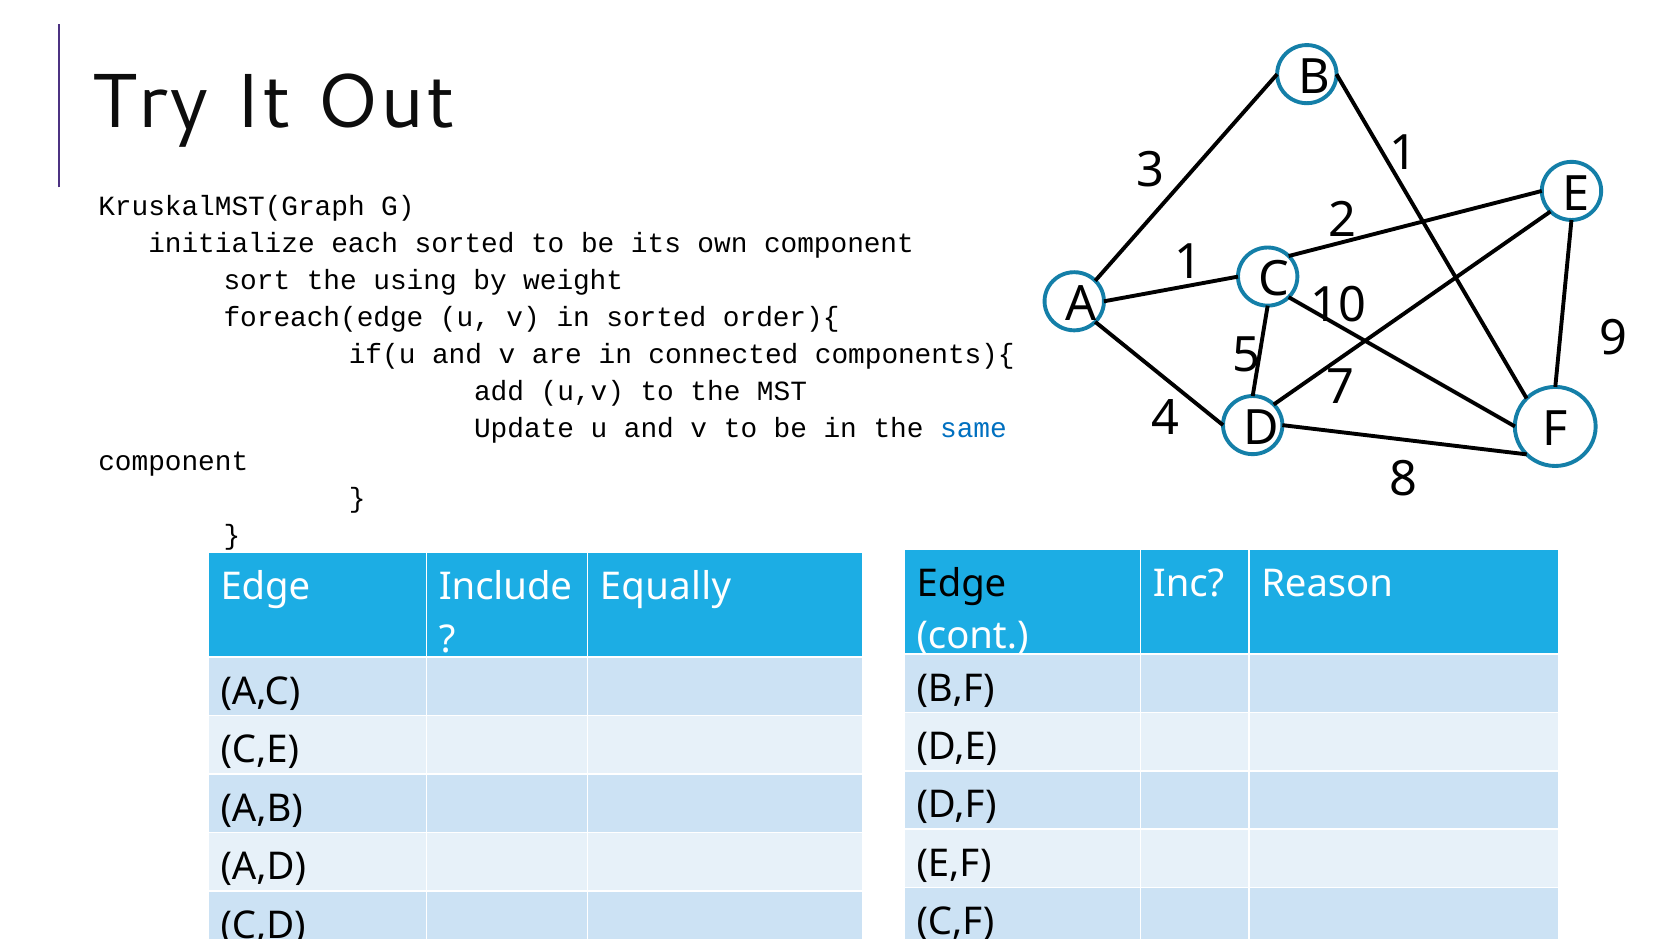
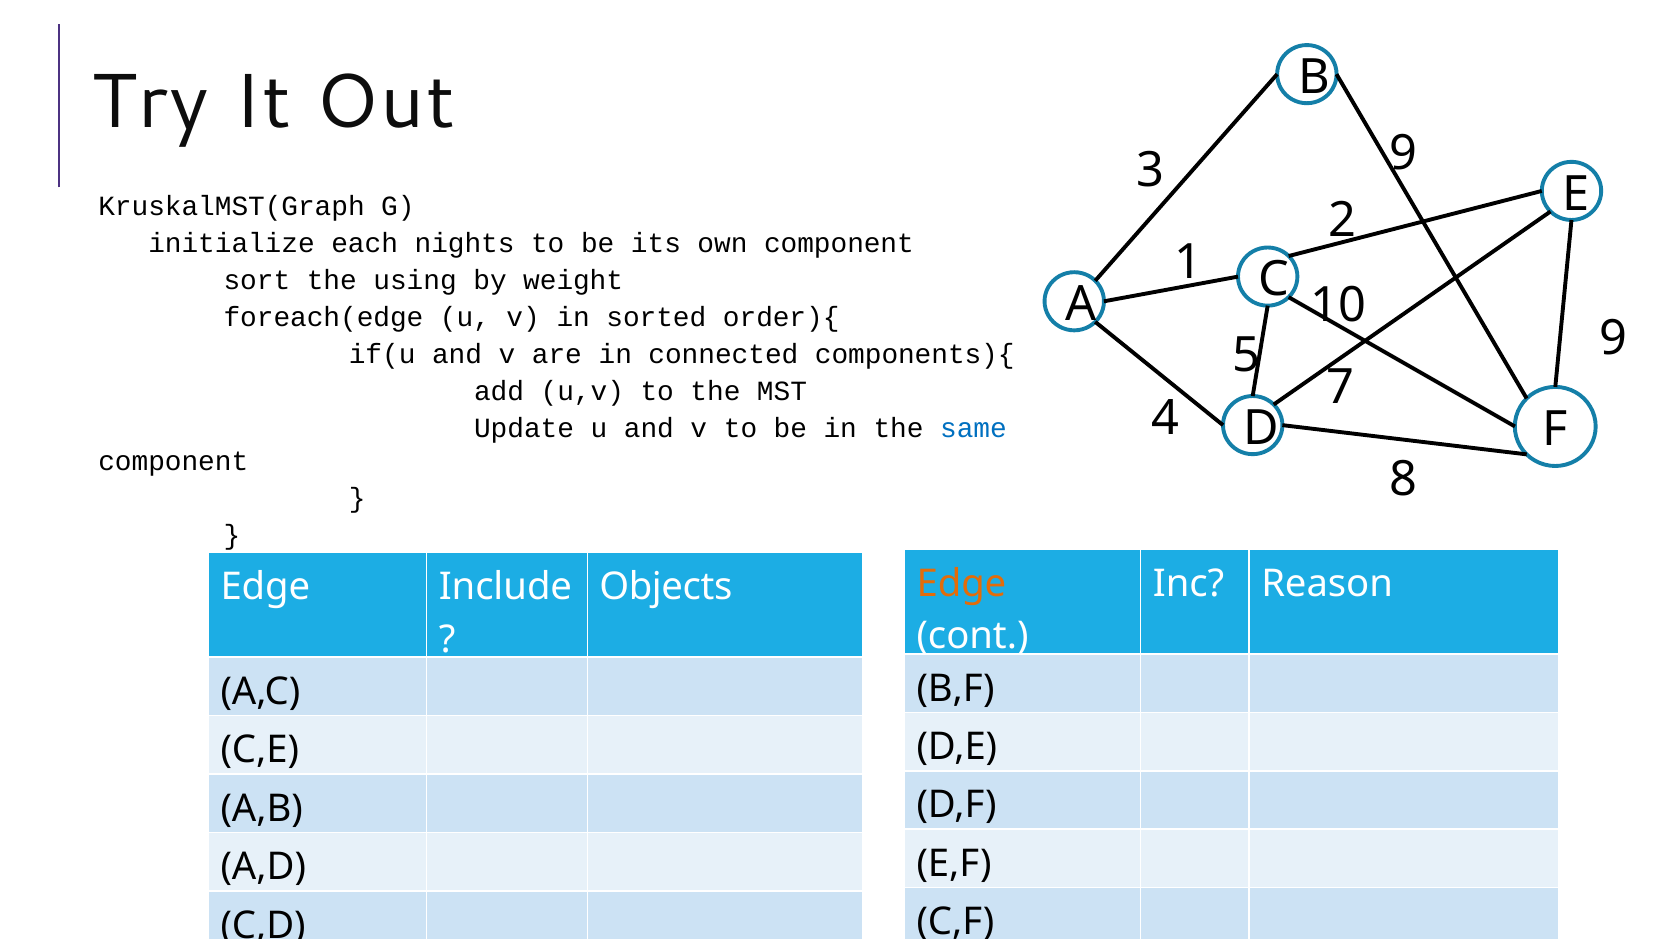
3 1: 1 -> 9
each sorted: sorted -> nights
Edge at (961, 584) colour: black -> orange
Equally: Equally -> Objects
